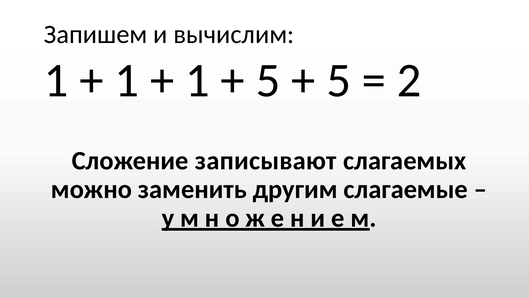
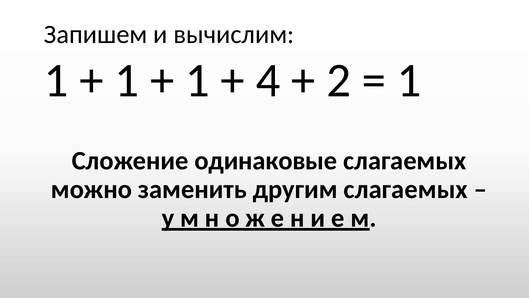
5 at (268, 80): 5 -> 4
5 at (339, 80): 5 -> 2
2 at (409, 80): 2 -> 1
записывают: записывают -> одинаковые
другим слагаемые: слагаемые -> слагаемых
